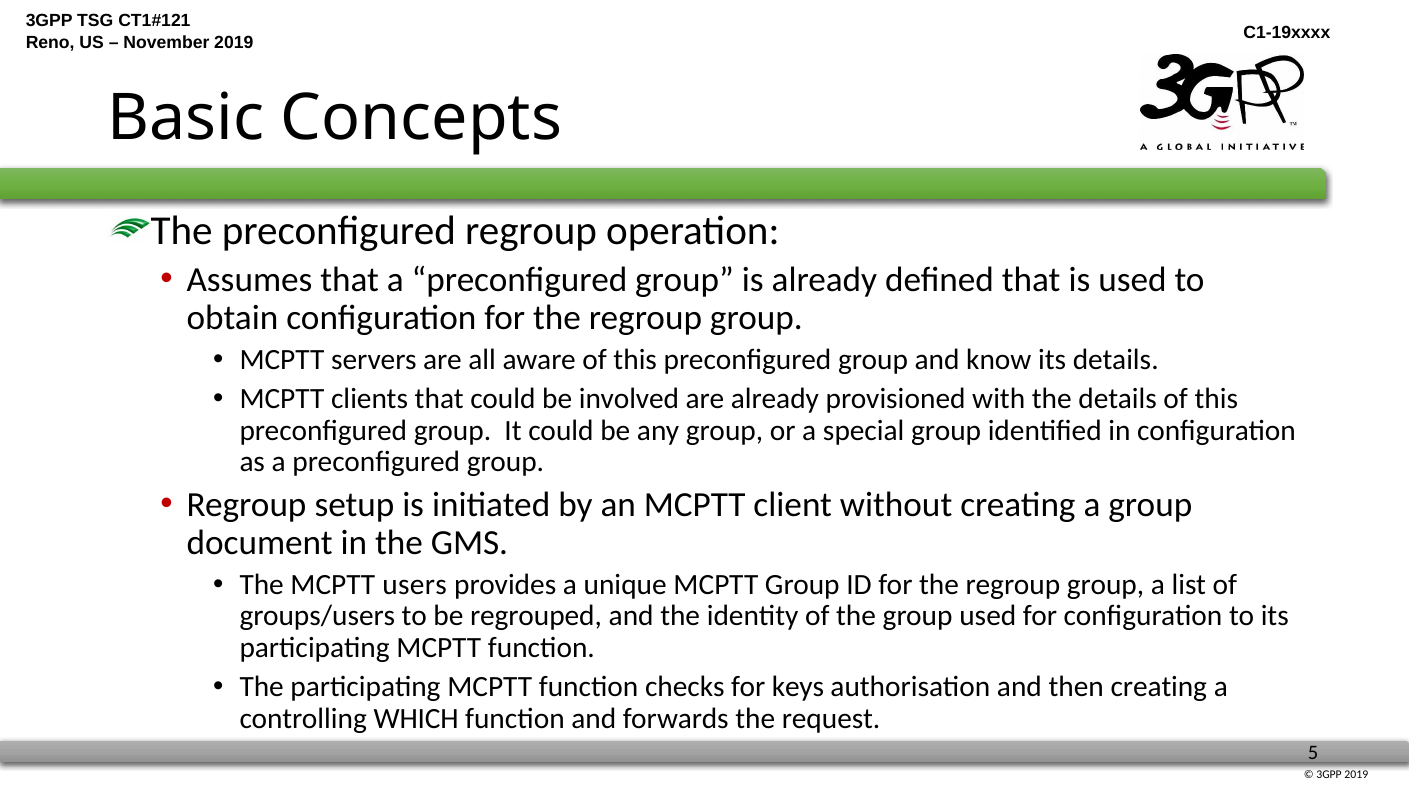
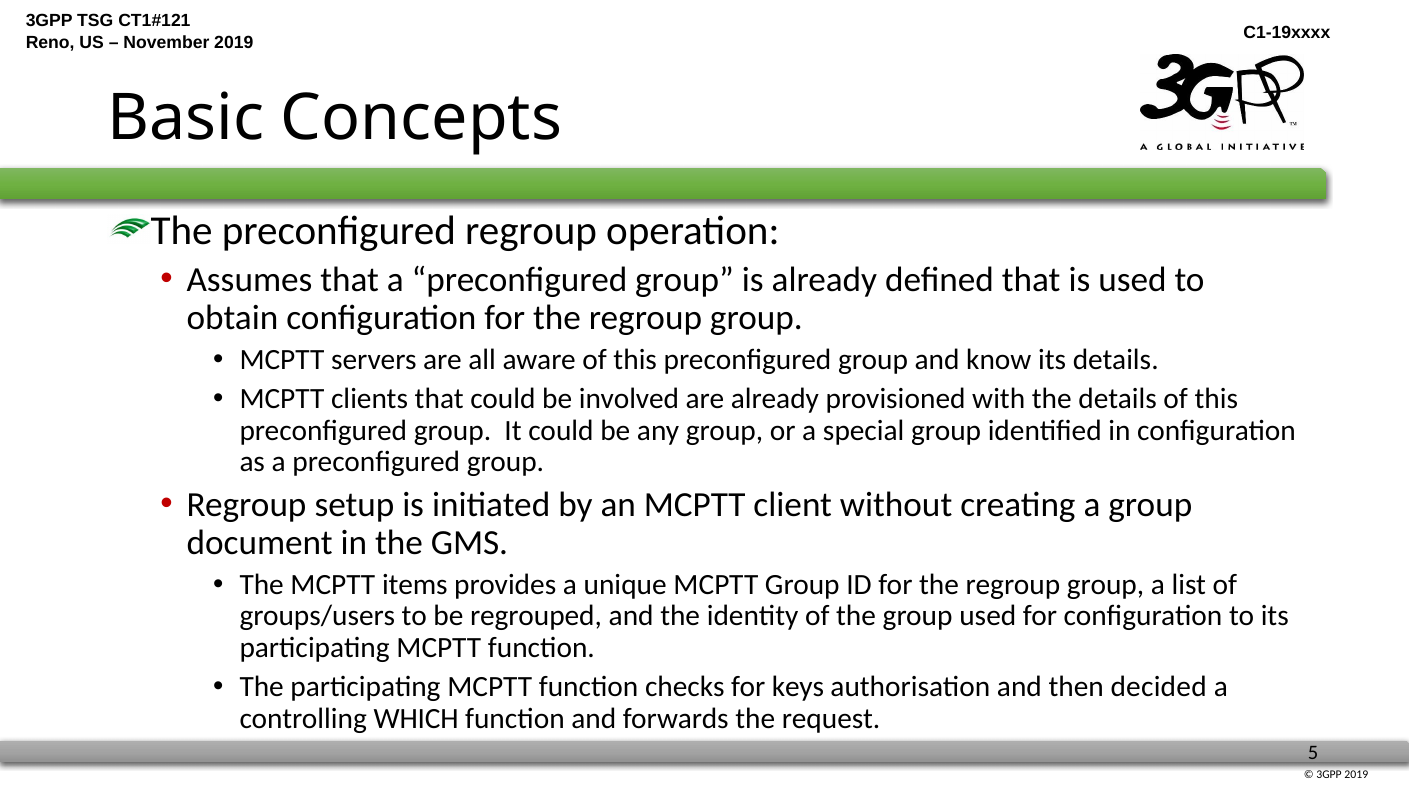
users: users -> items
then creating: creating -> decided
